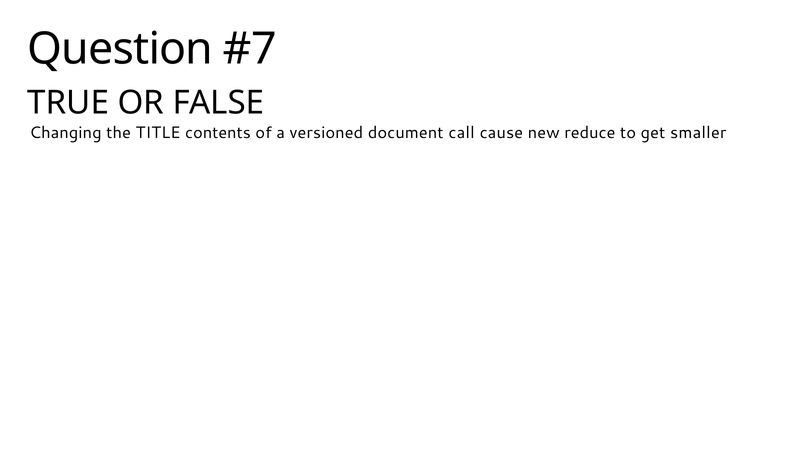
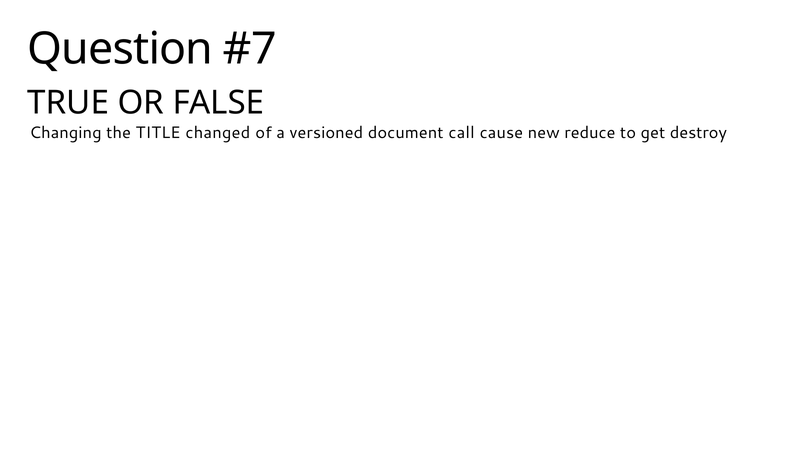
contents: contents -> changed
smaller: smaller -> destroy
